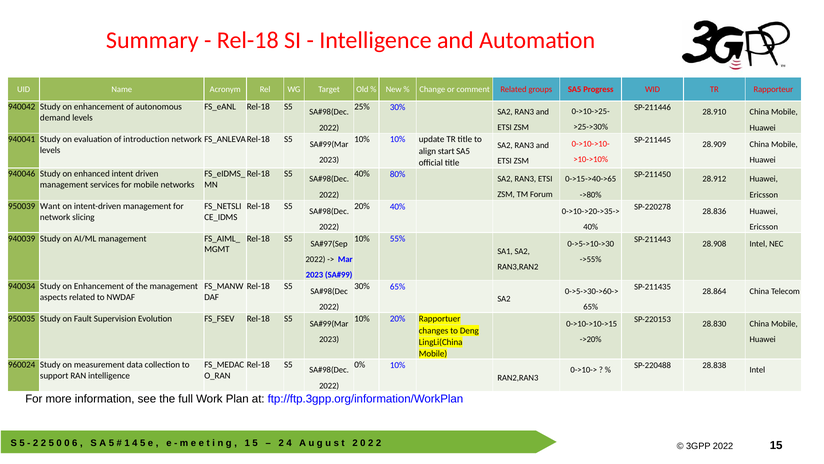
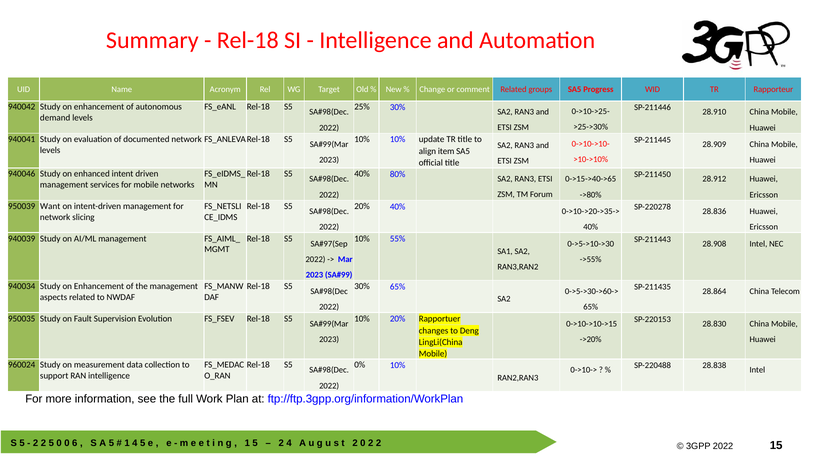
introduction: introduction -> documented
start: start -> item
